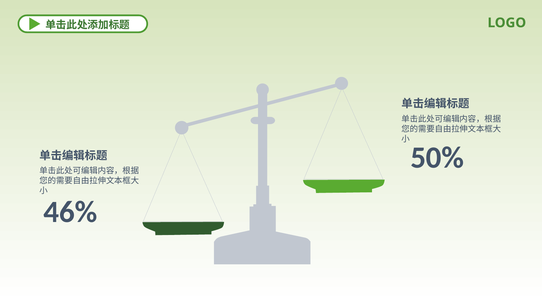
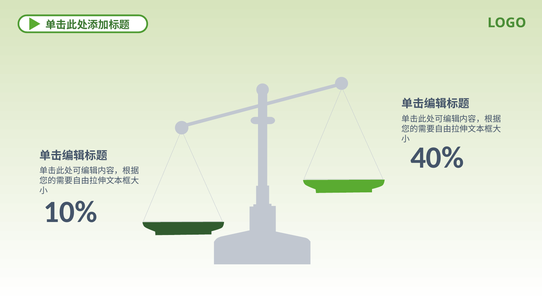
50%: 50% -> 40%
46%: 46% -> 10%
